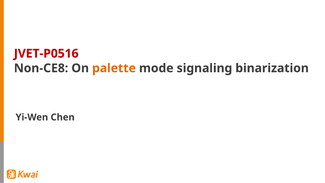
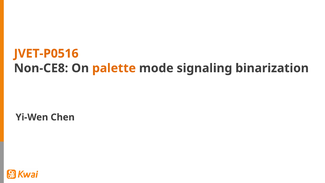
JVET-P0516 colour: red -> orange
